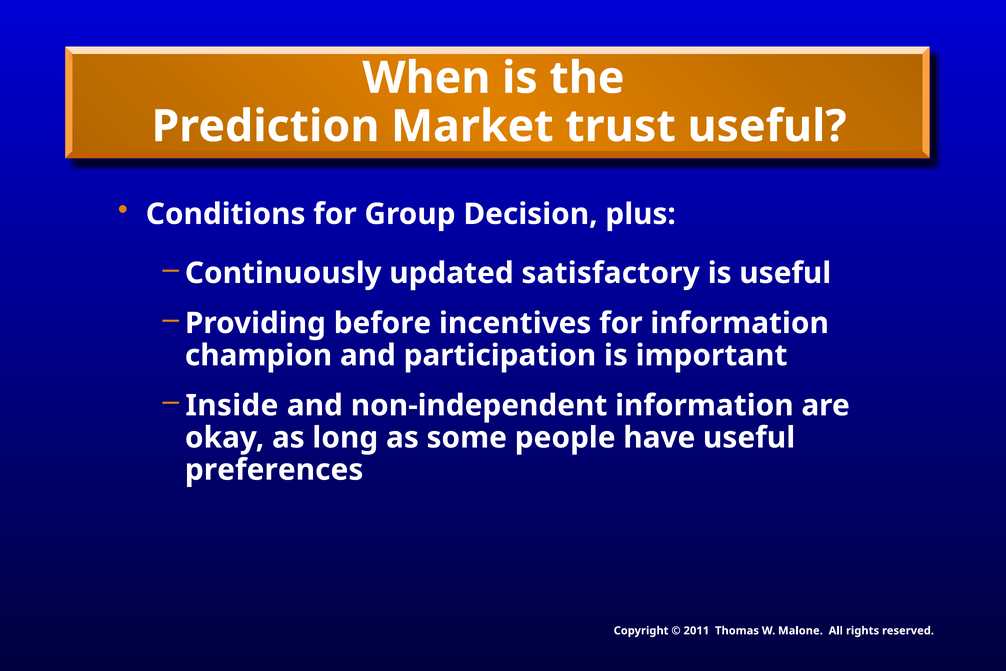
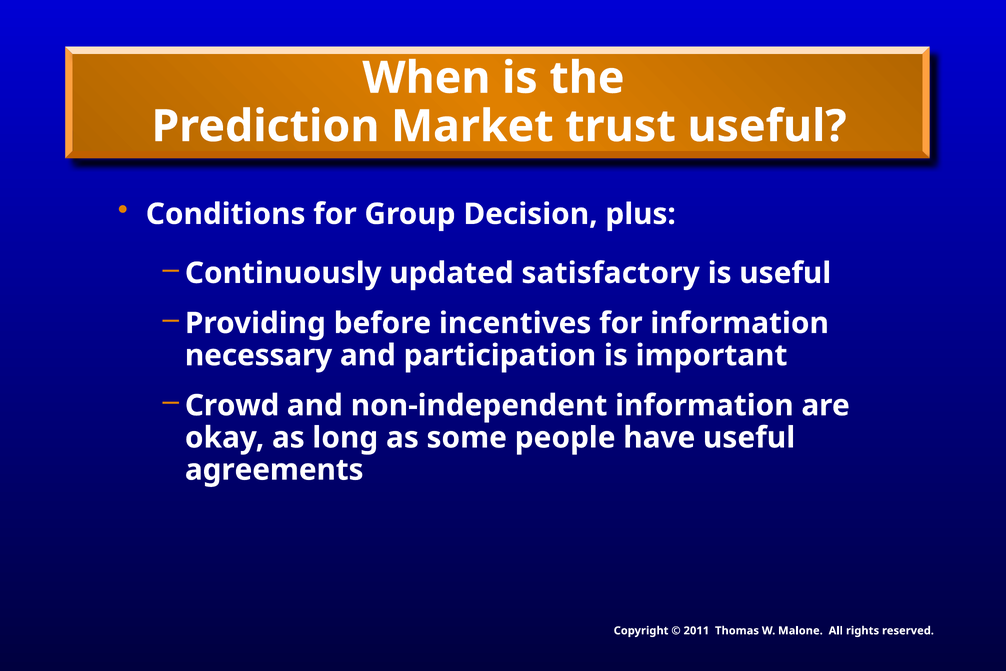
champion: champion -> necessary
Inside: Inside -> Crowd
preferences: preferences -> agreements
